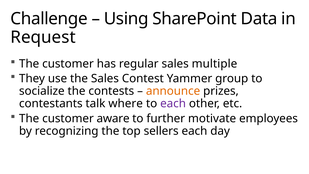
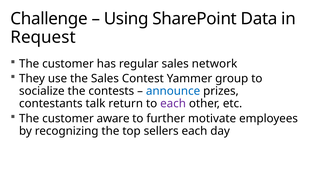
multiple: multiple -> network
announce colour: orange -> blue
where: where -> return
